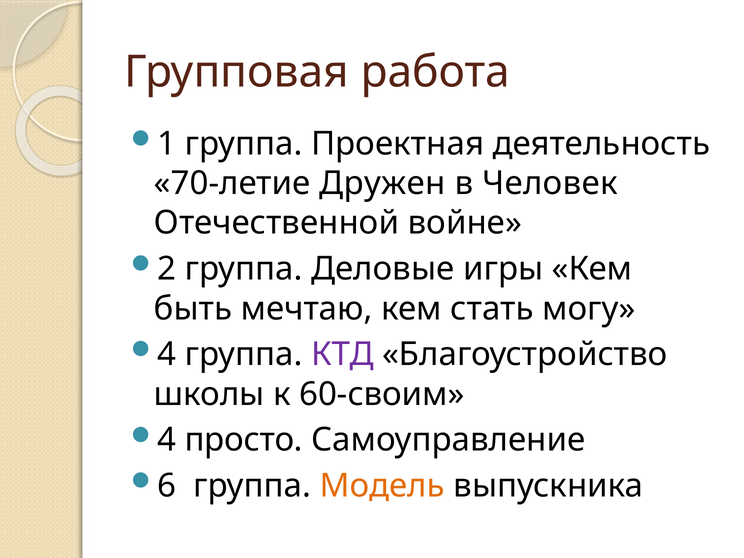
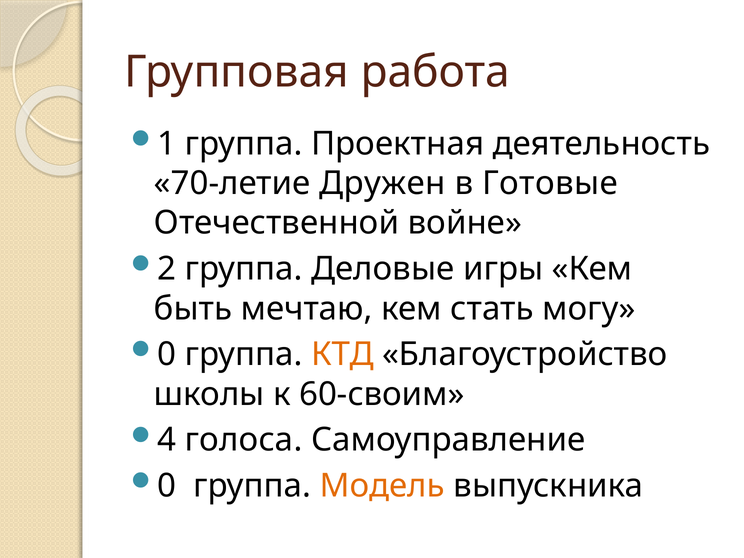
Человек: Человек -> Готовые
4 at (167, 354): 4 -> 0
КТД colour: purple -> orange
просто: просто -> голоса
6 at (167, 486): 6 -> 0
